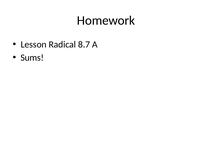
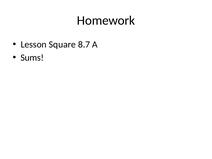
Radical: Radical -> Square
